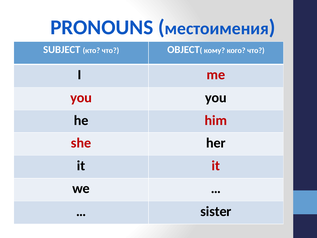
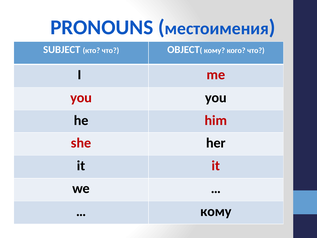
sister at (216, 211): sister -> кому
